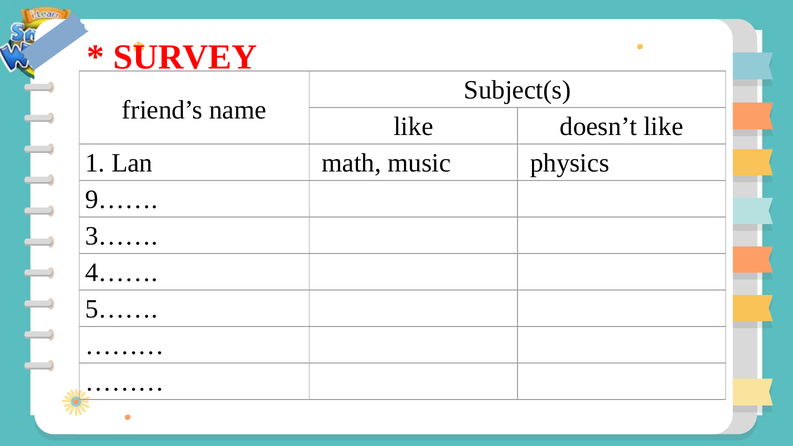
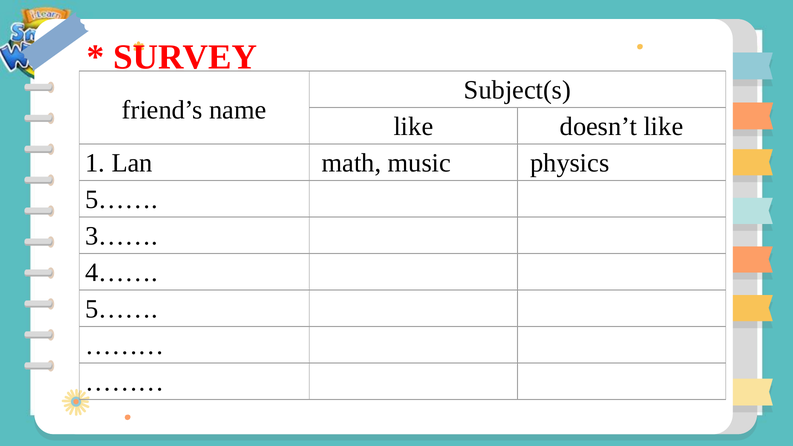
9…… at (121, 200): 9…… -> 5……
